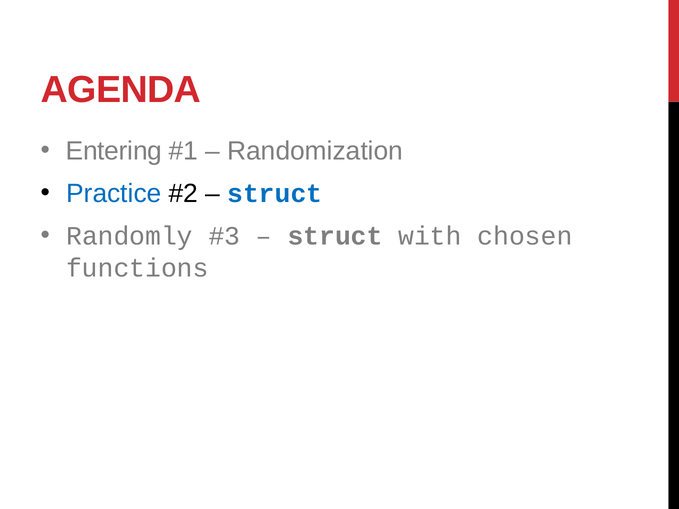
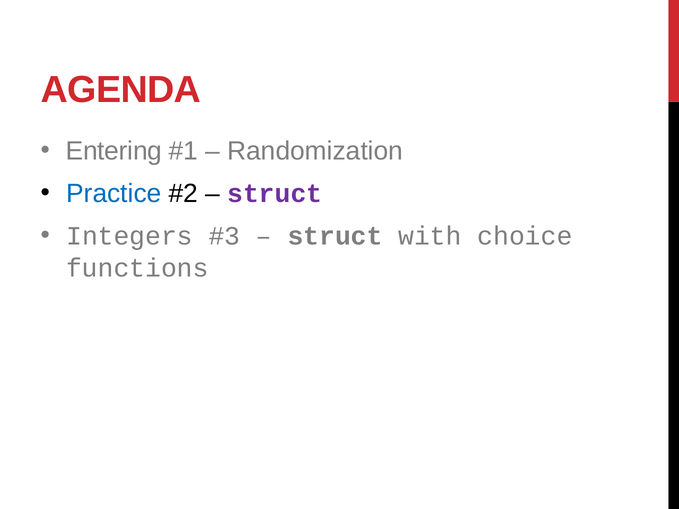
struct at (275, 194) colour: blue -> purple
Randomly: Randomly -> Integers
chosen: chosen -> choice
